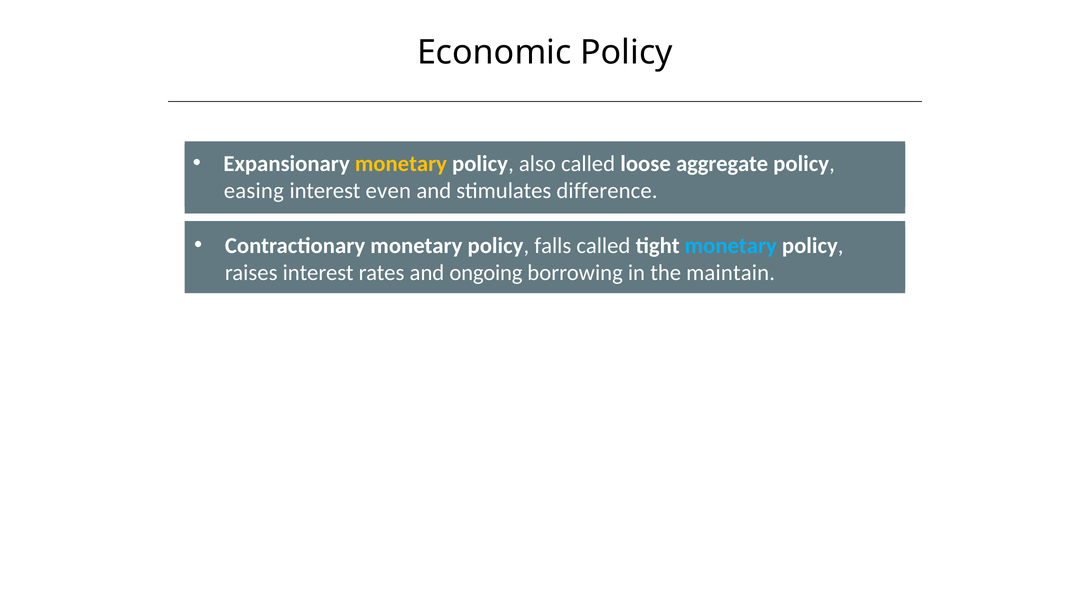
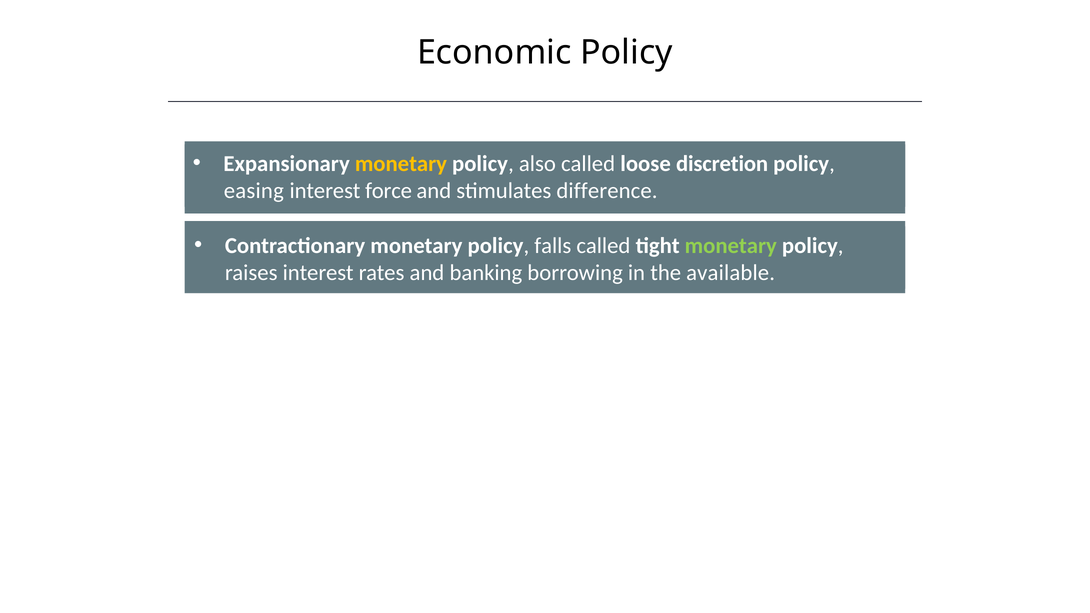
aggregate: aggregate -> discretion
even: even -> force
monetary at (731, 246) colour: light blue -> light green
ongoing: ongoing -> banking
maintain: maintain -> available
